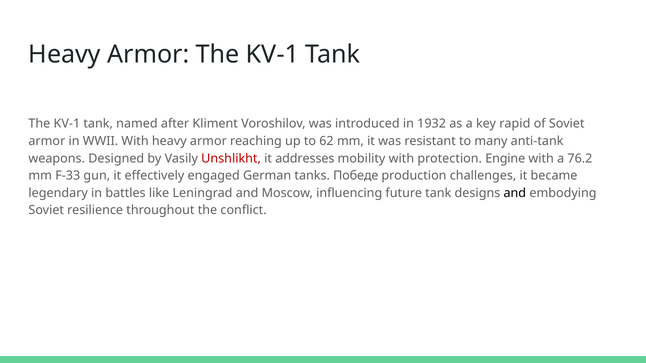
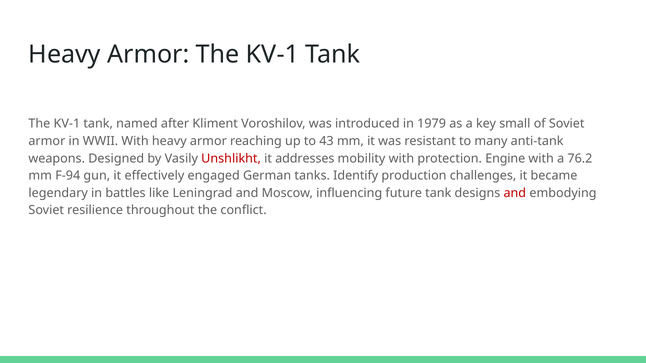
1932: 1932 -> 1979
rapid: rapid -> small
62: 62 -> 43
F-33: F-33 -> F-94
Победе: Победе -> Identify
and at (515, 193) colour: black -> red
